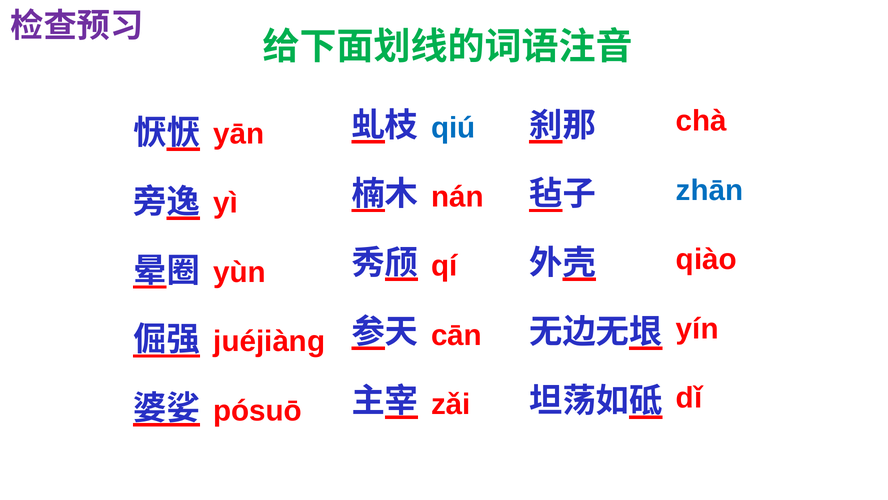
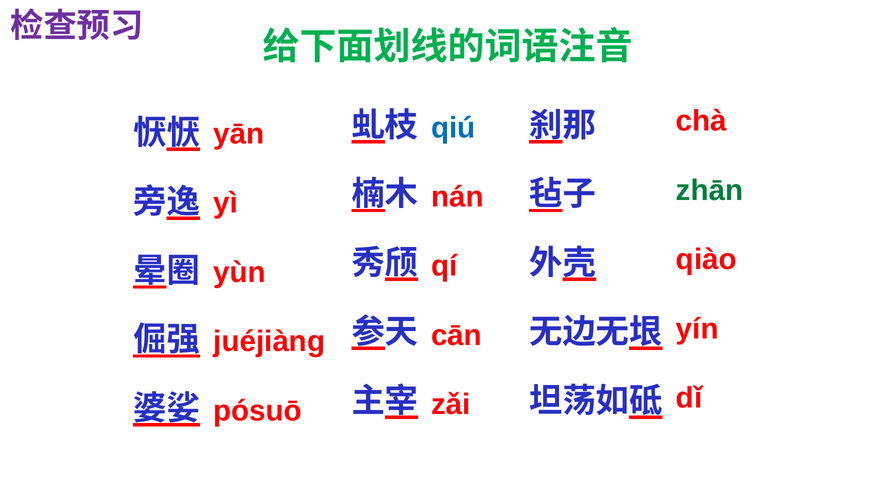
zhān colour: blue -> green
